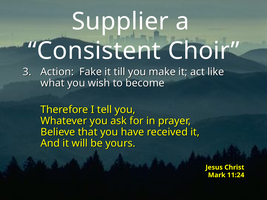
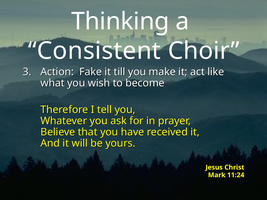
Supplier: Supplier -> Thinking
